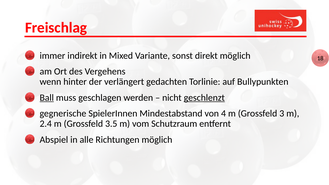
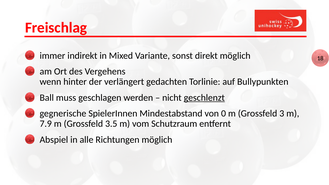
Ball underline: present -> none
4: 4 -> 0
2.4: 2.4 -> 7.9
